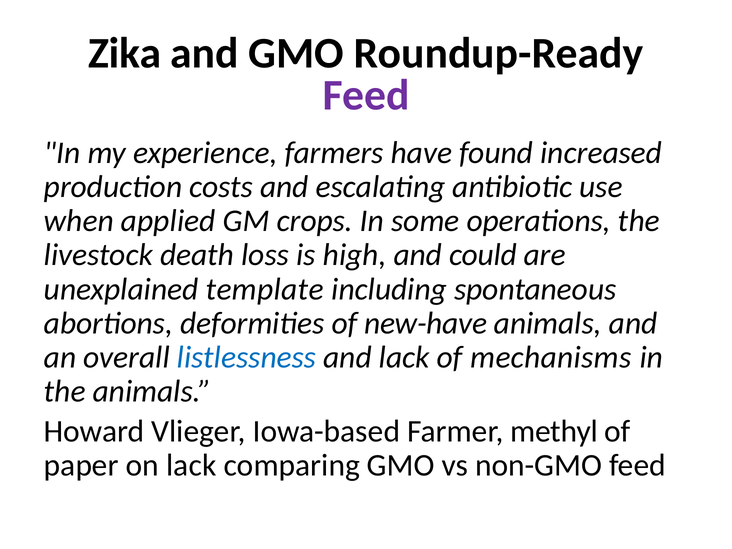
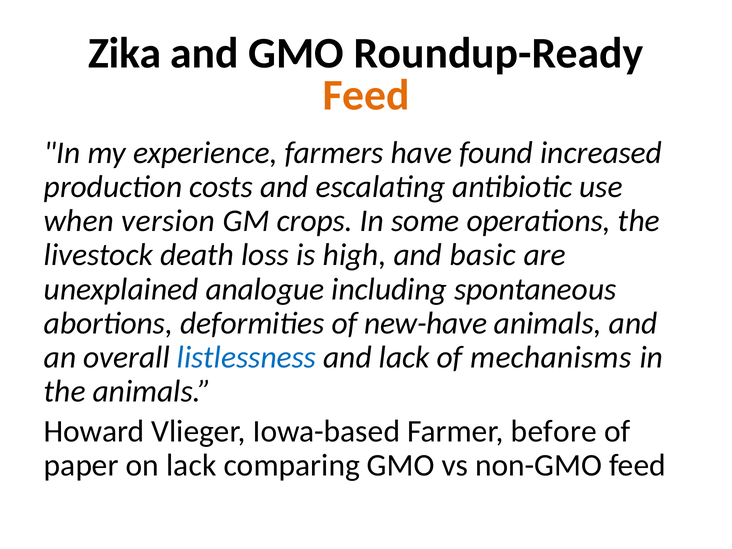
Feed at (366, 95) colour: purple -> orange
applied: applied -> version
could: could -> basic
template: template -> analogue
methyl: methyl -> before
